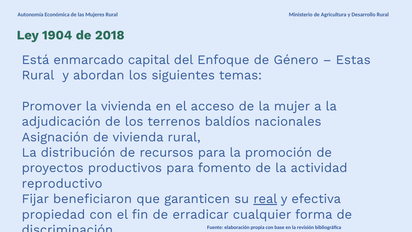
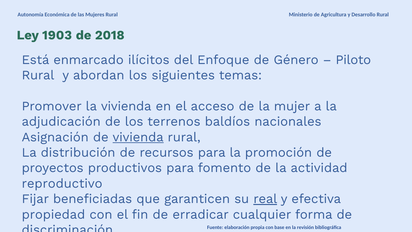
1904: 1904 -> 1903
capital: capital -> ilícitos
Estas: Estas -> Piloto
vivienda at (138, 137) underline: none -> present
beneficiaron: beneficiaron -> beneficiadas
